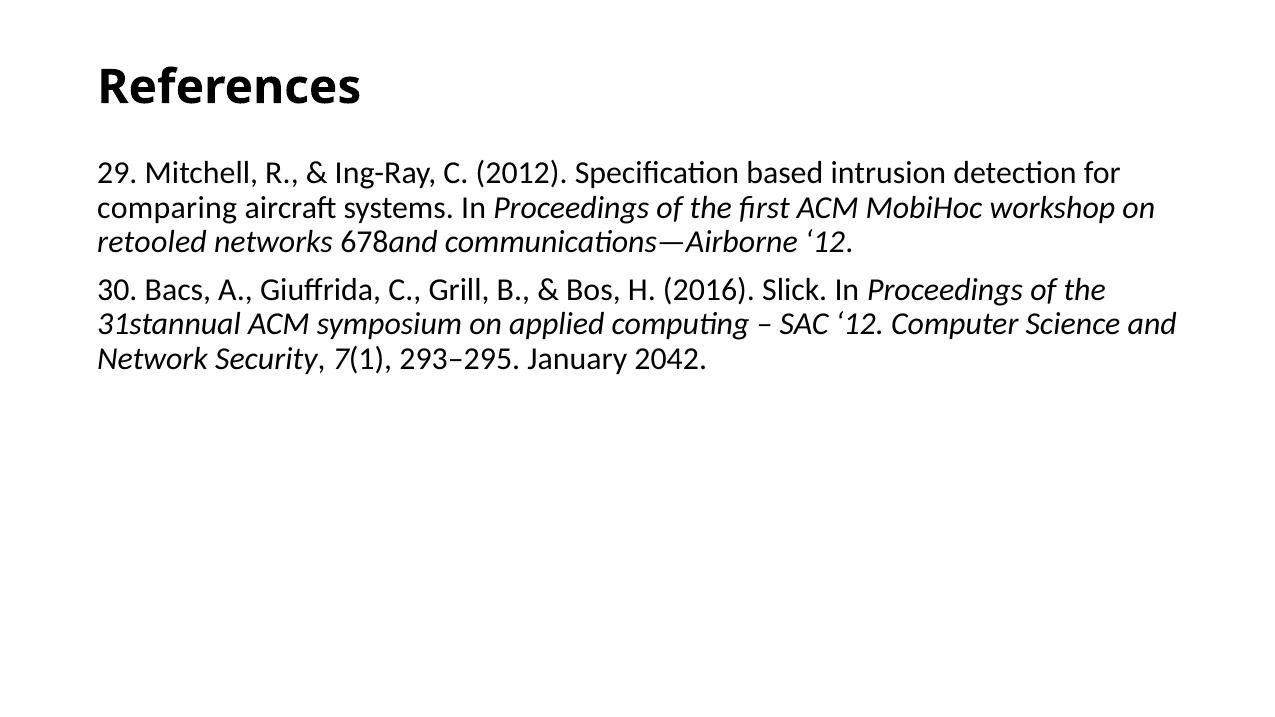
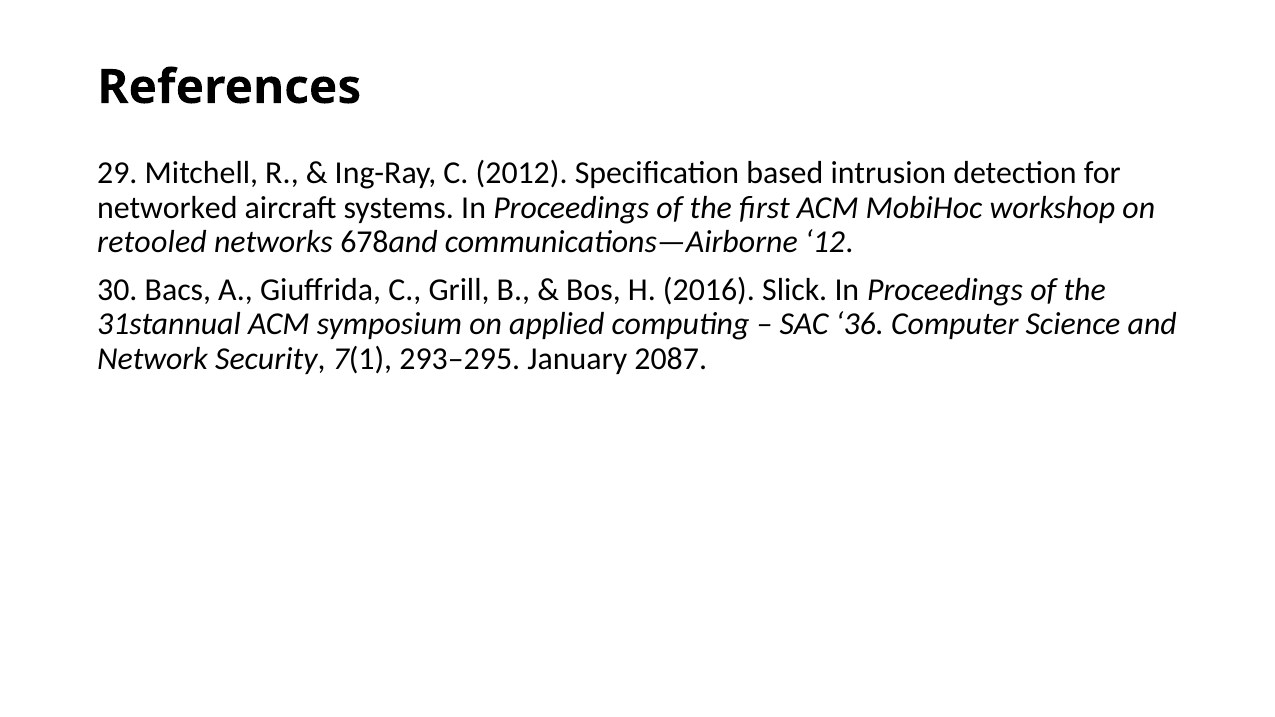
comparing: comparing -> networked
SAC 12: 12 -> 36
2042: 2042 -> 2087
